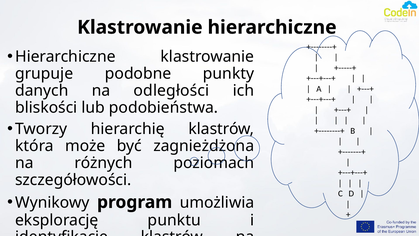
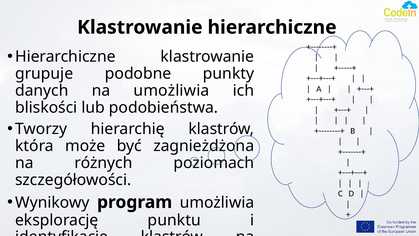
na odległości: odległości -> umożliwia
